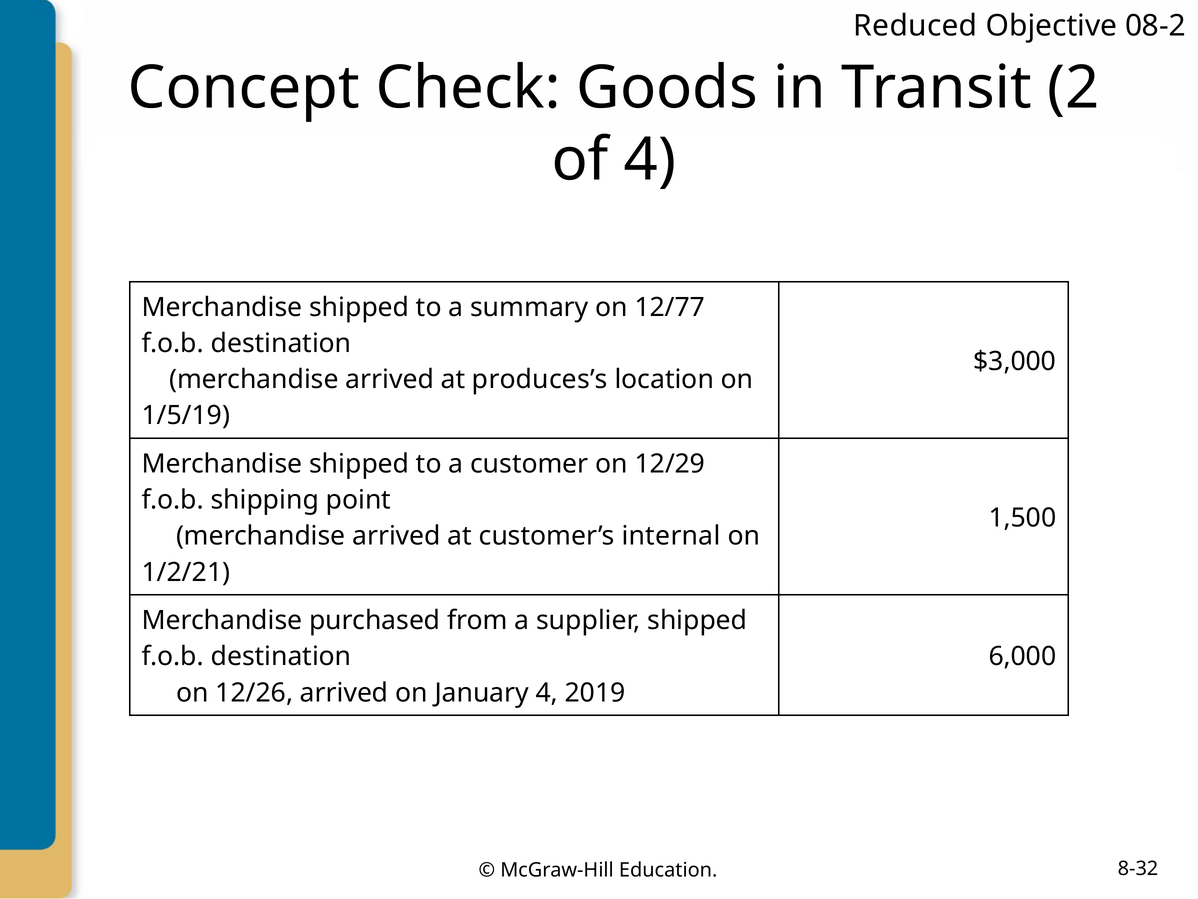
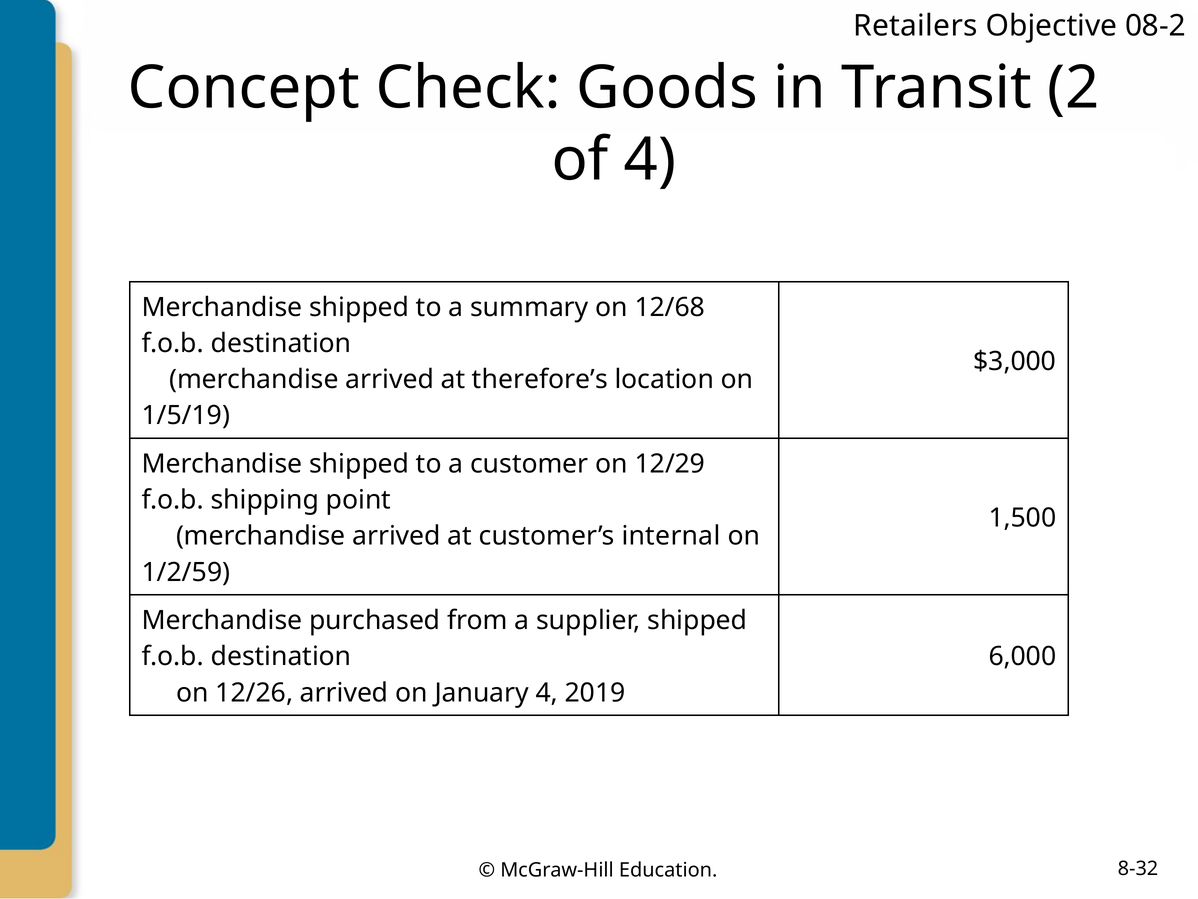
Reduced: Reduced -> Retailers
12/77: 12/77 -> 12/68
produces’s: produces’s -> therefore’s
1/2/21: 1/2/21 -> 1/2/59
